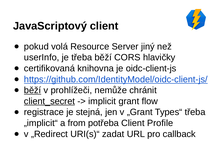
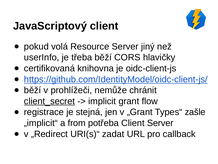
běží at (33, 90) underline: present -> none
Types“ třeba: třeba -> zašle
Client Profile: Profile -> Server
